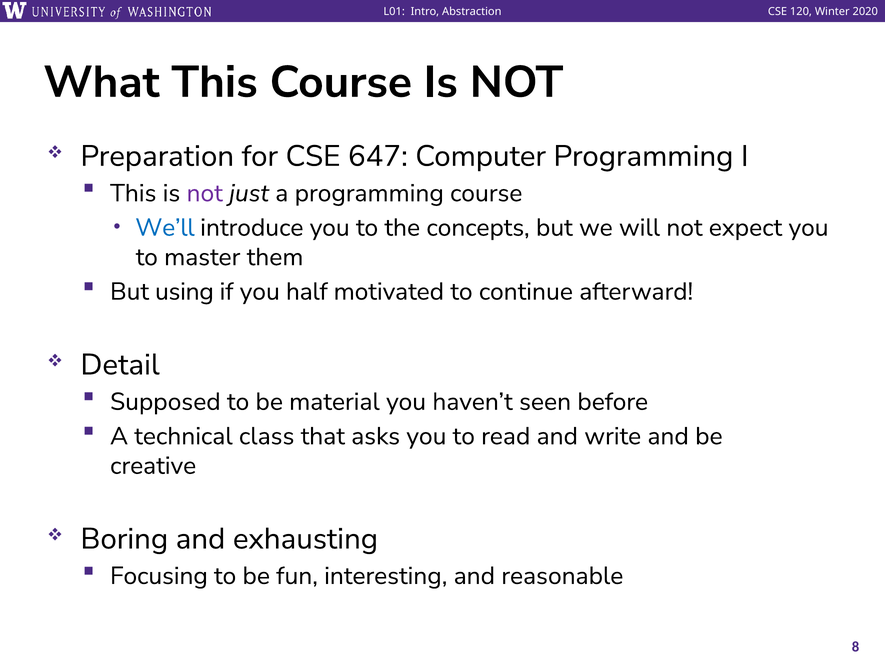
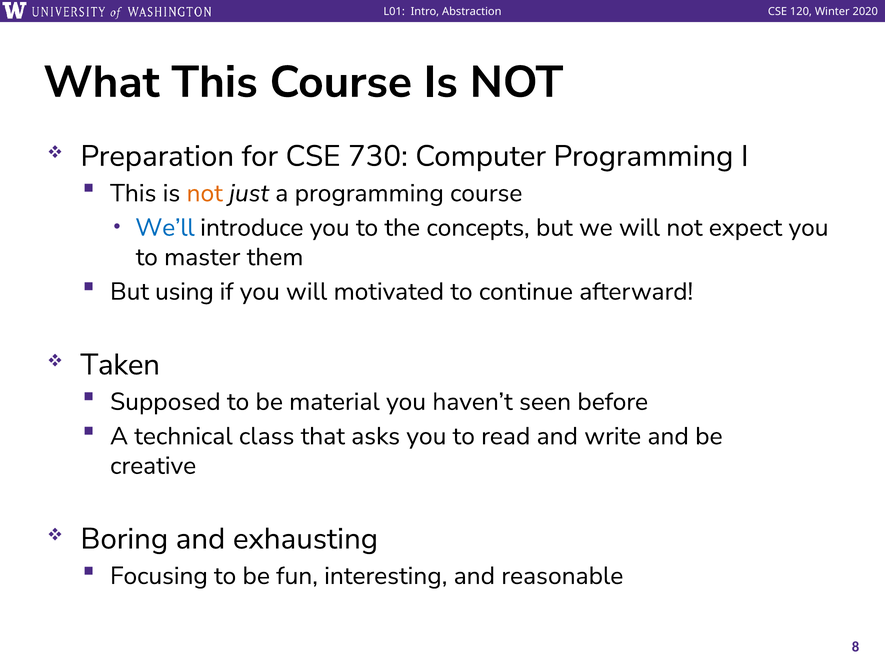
647: 647 -> 730
not at (205, 193) colour: purple -> orange
you half: half -> will
Detail: Detail -> Taken
